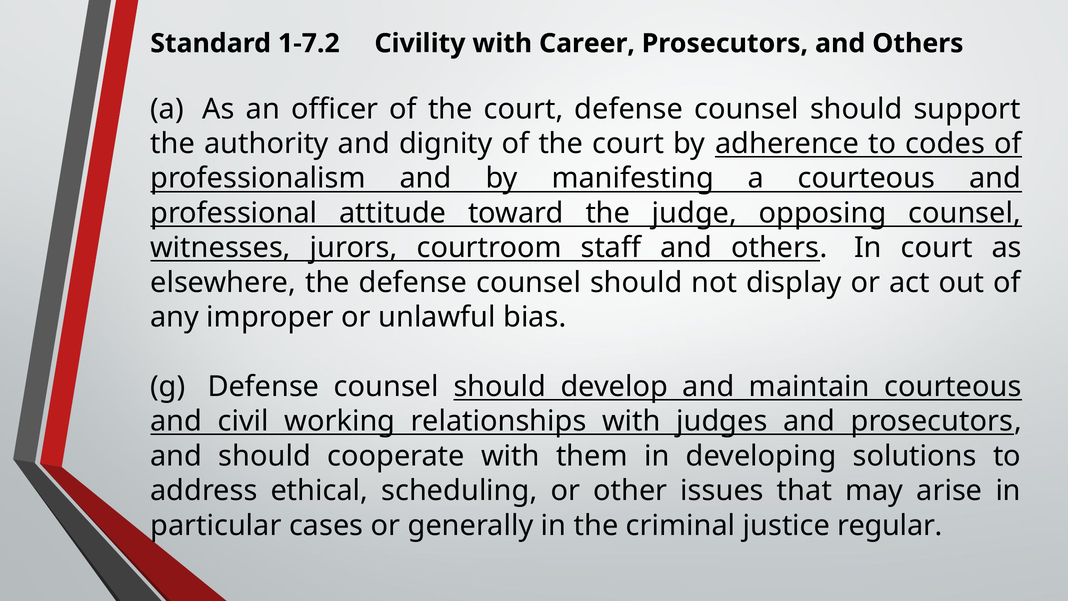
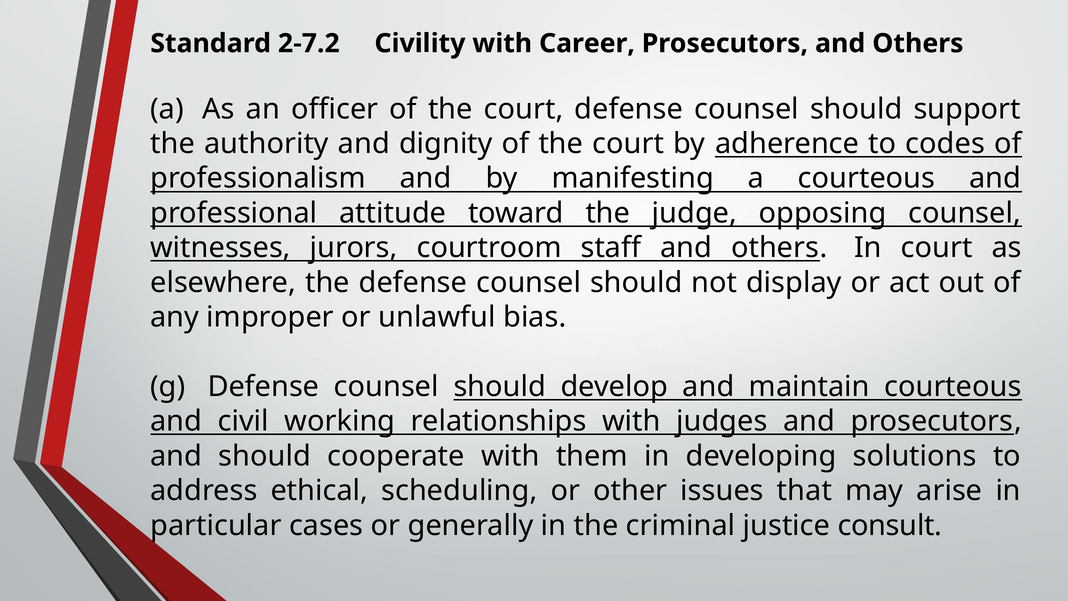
1-7.2: 1-7.2 -> 2-7.2
regular: regular -> consult
